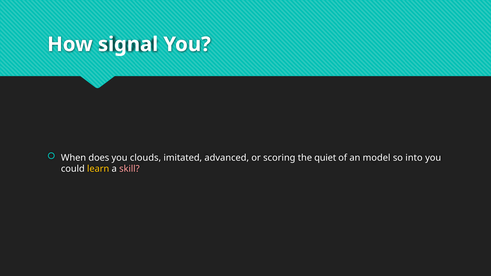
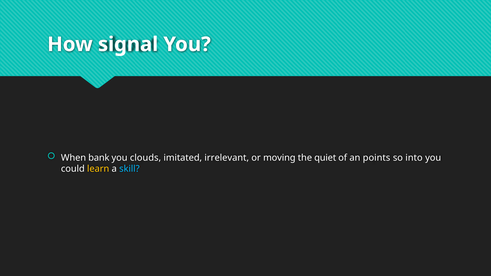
does: does -> bank
advanced: advanced -> irrelevant
scoring: scoring -> moving
model: model -> points
skill colour: pink -> light blue
